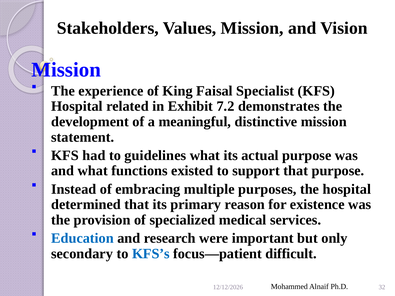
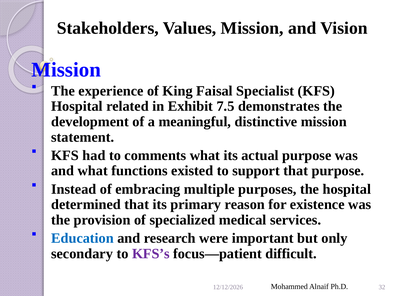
7.2: 7.2 -> 7.5
guidelines: guidelines -> comments
KFS’s colour: blue -> purple
